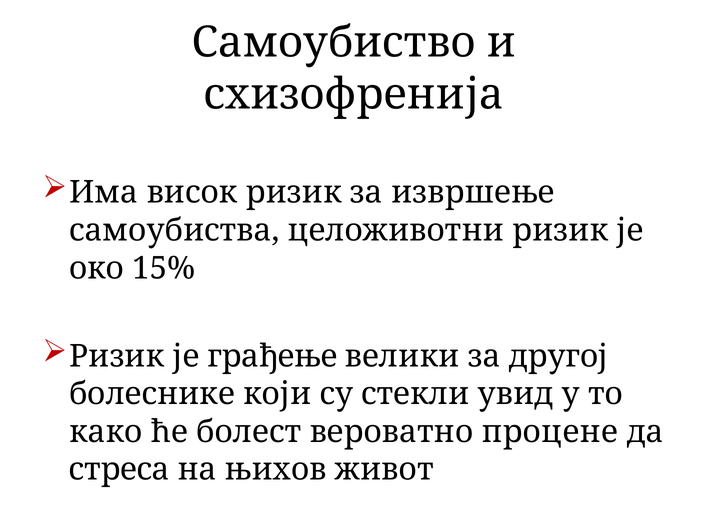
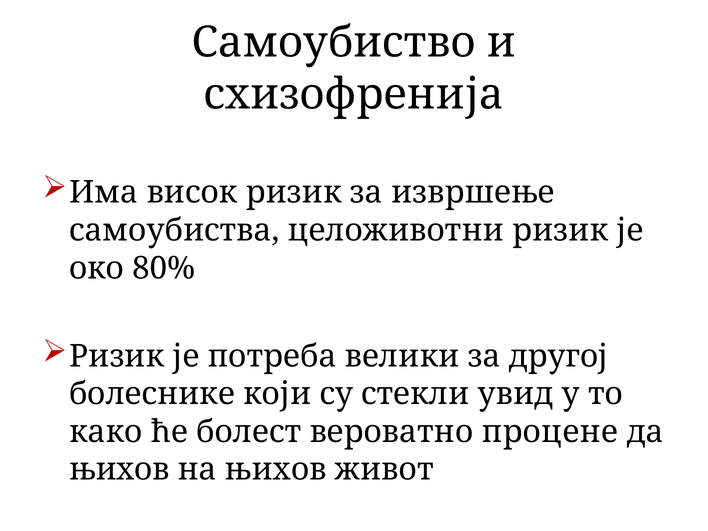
15%: 15% -> 80%
грађење: грађење -> потреба
стреса at (119, 470): стреса -> њихов
